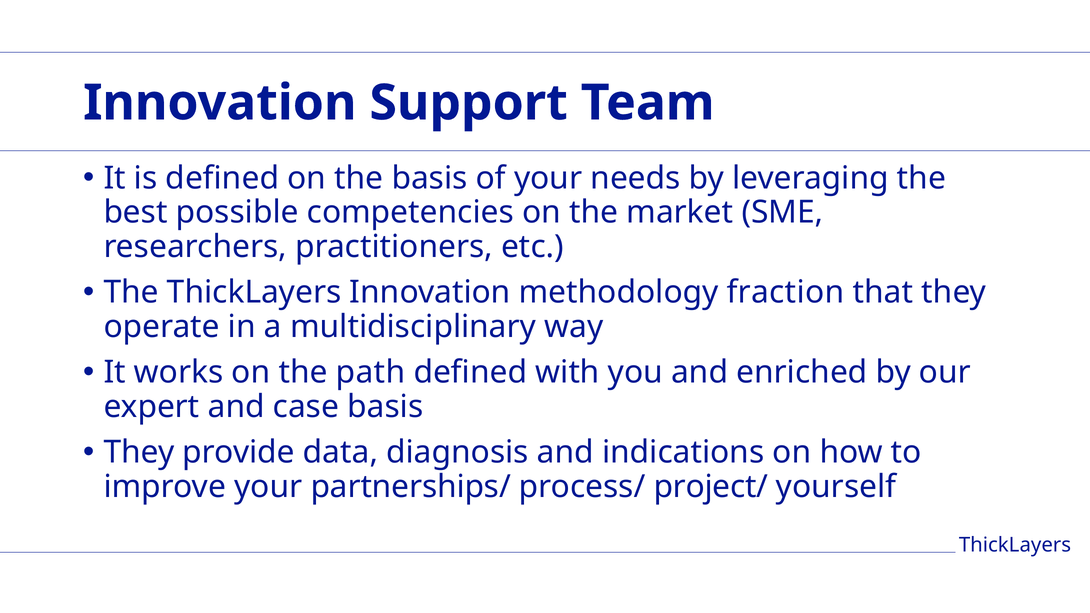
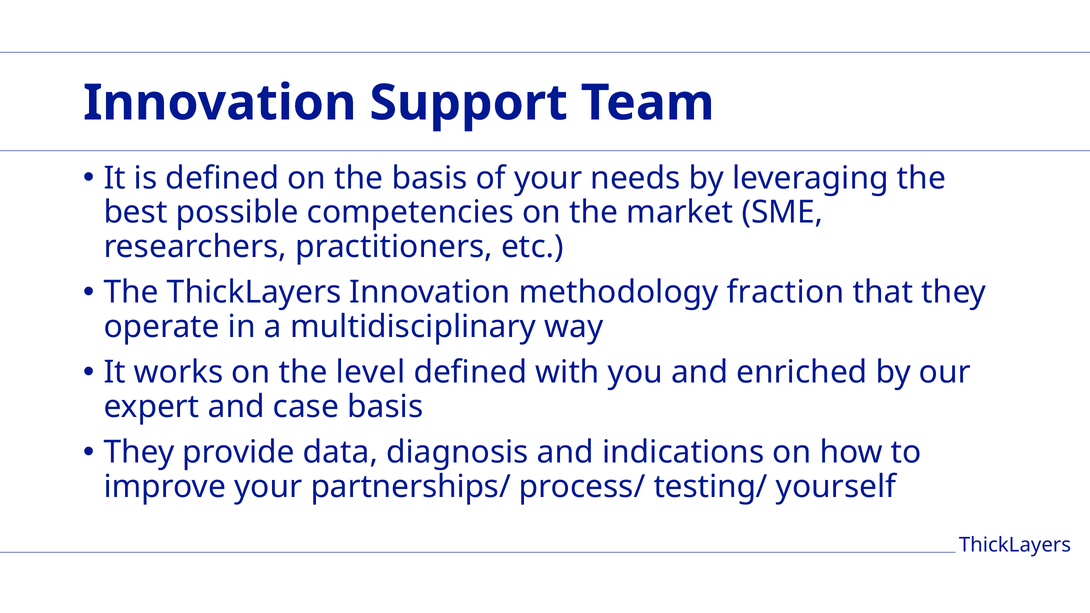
path: path -> level
project/: project/ -> testing/
